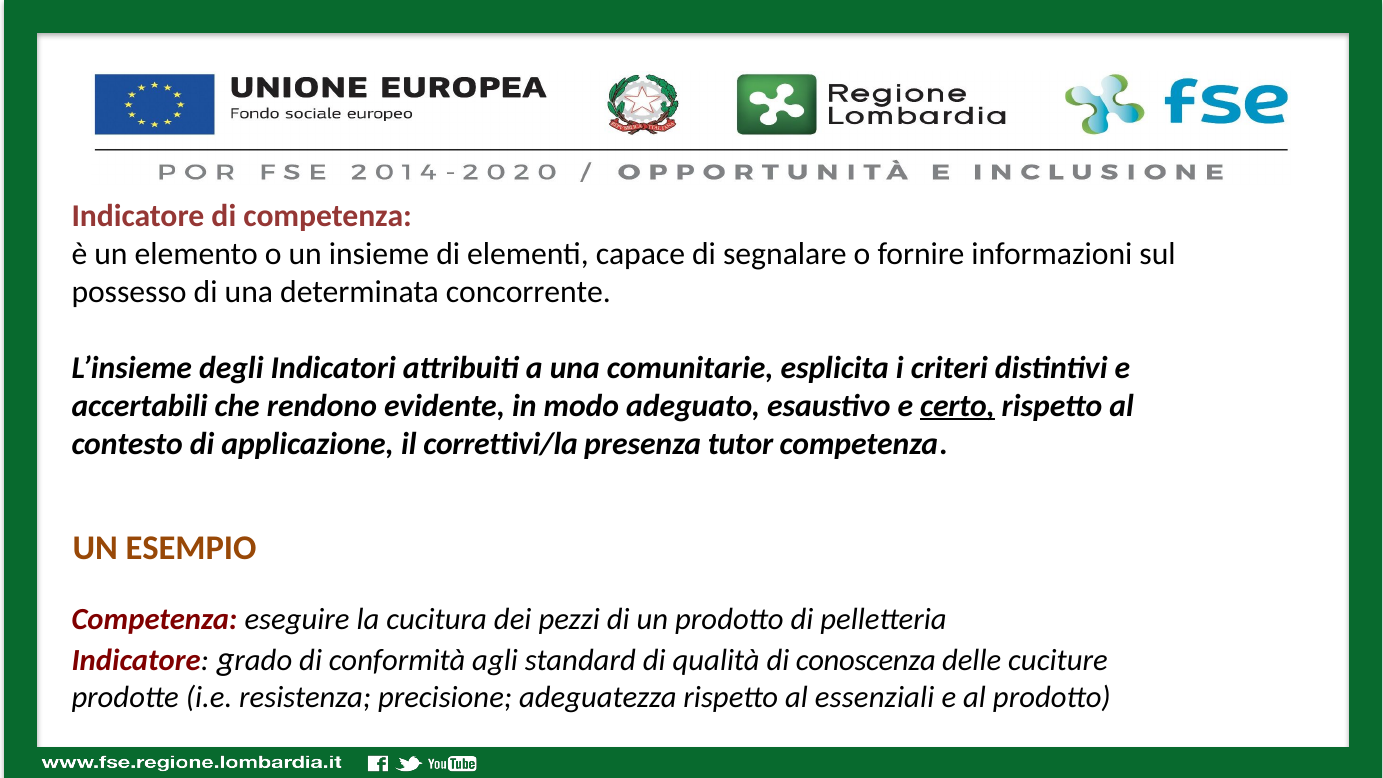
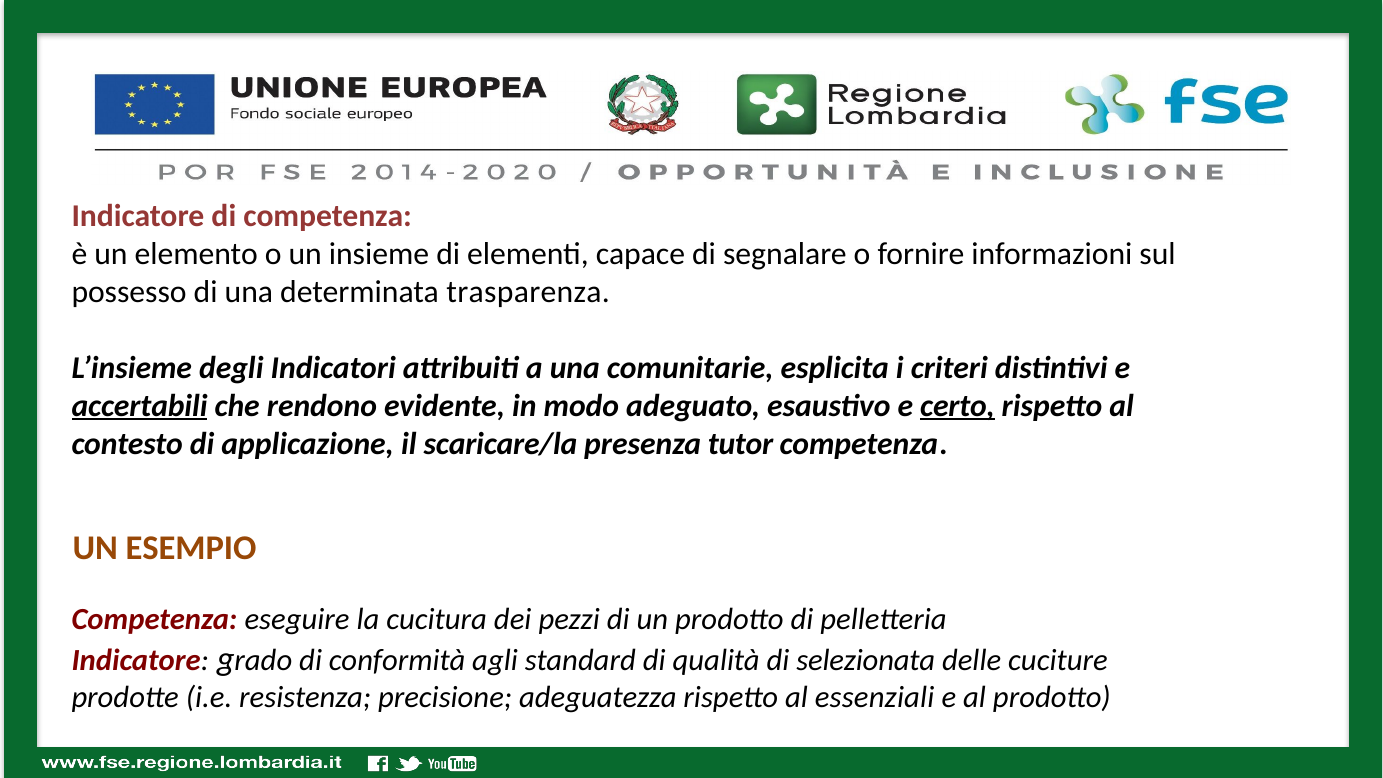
concorrente: concorrente -> trasparenza
accertabili underline: none -> present
correttivi/la: correttivi/la -> scaricare/la
conoscenza: conoscenza -> selezionata
